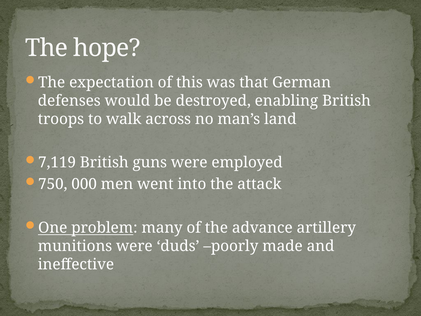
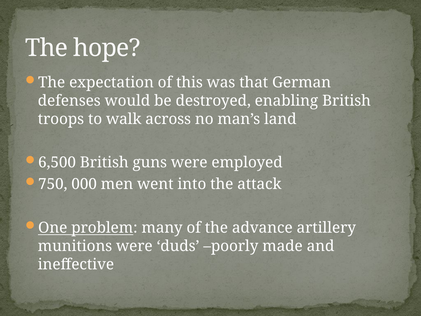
7,119: 7,119 -> 6,500
